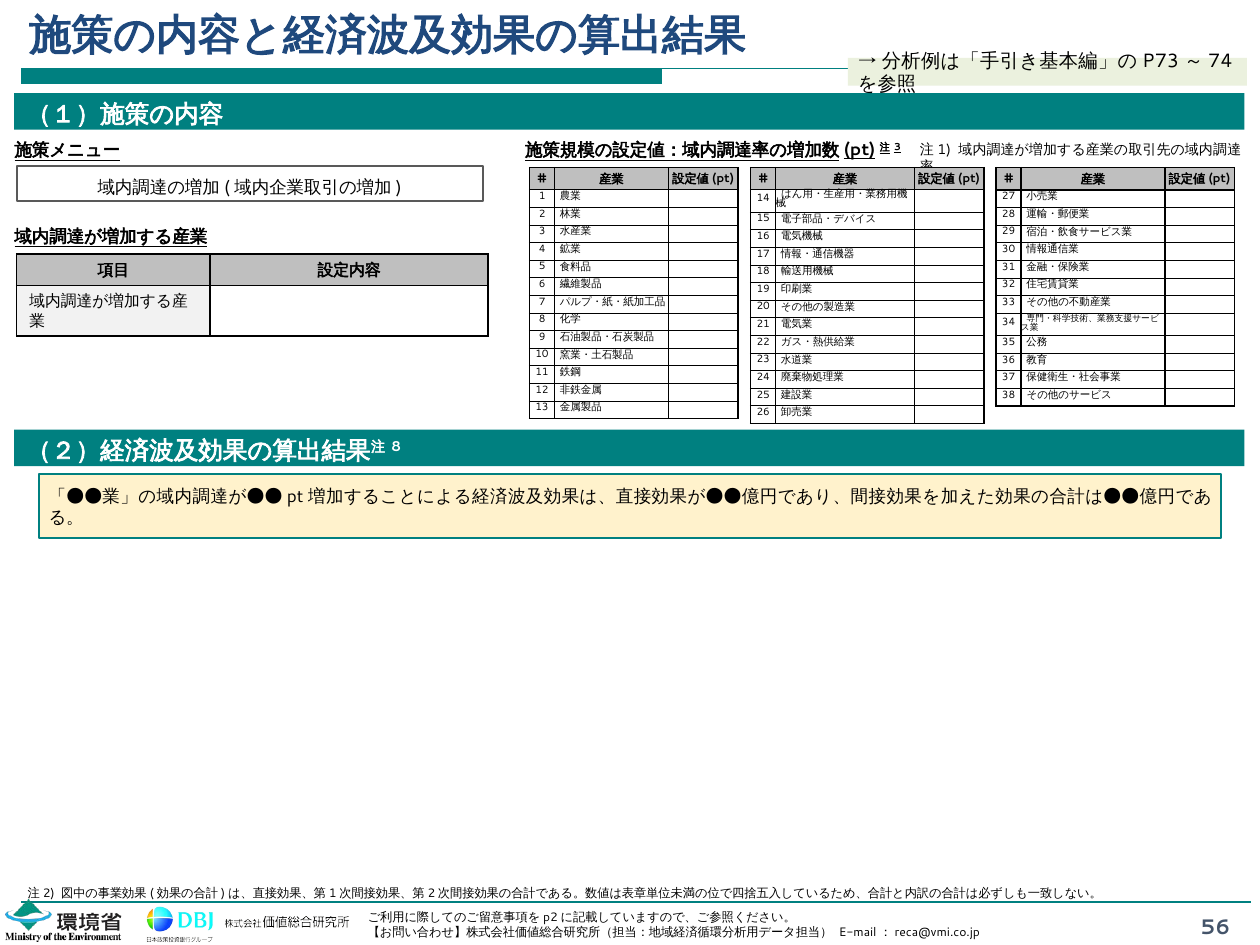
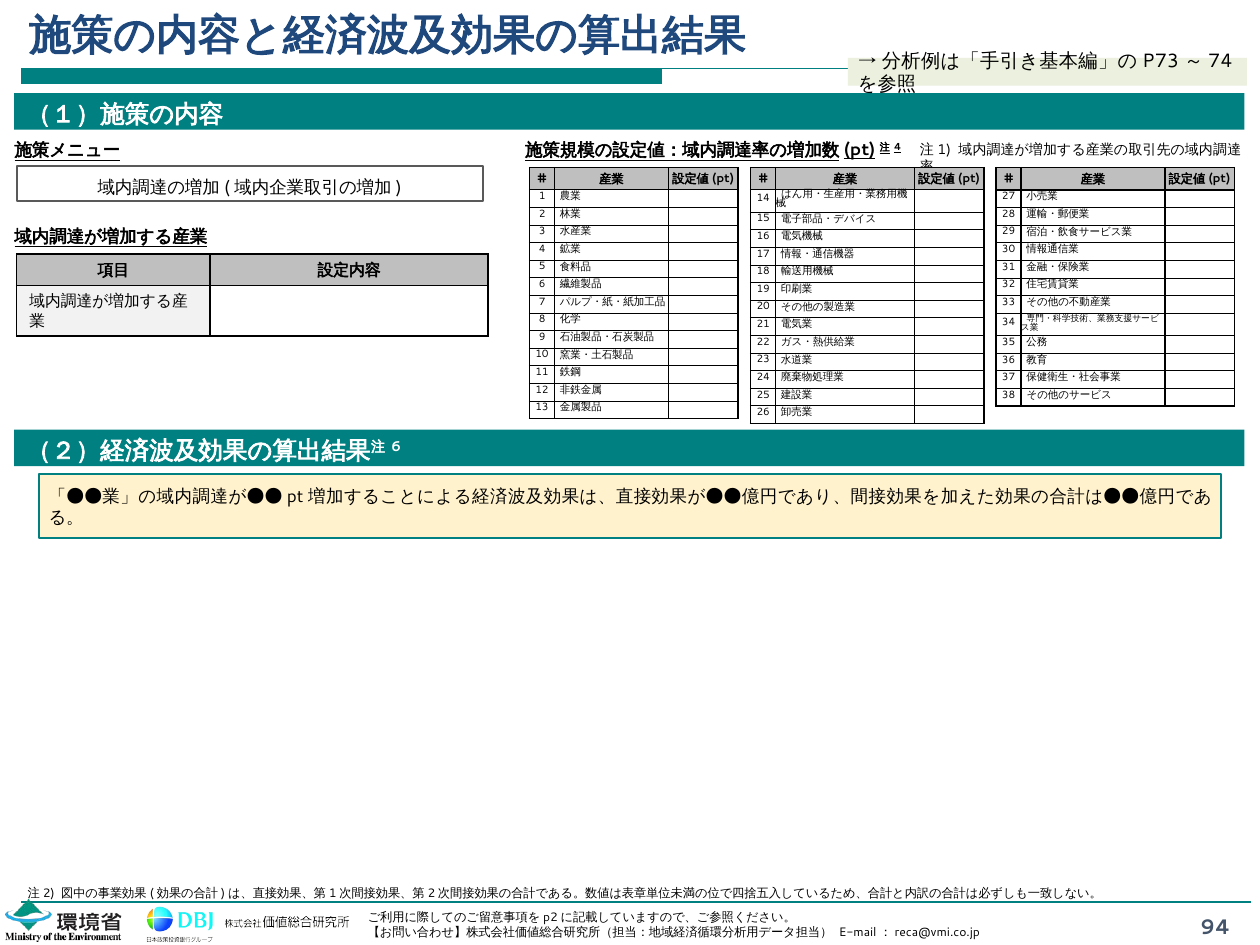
3 at (898, 147): 3 -> 4
8 at (396, 447): 8 -> 6
56: 56 -> 94
